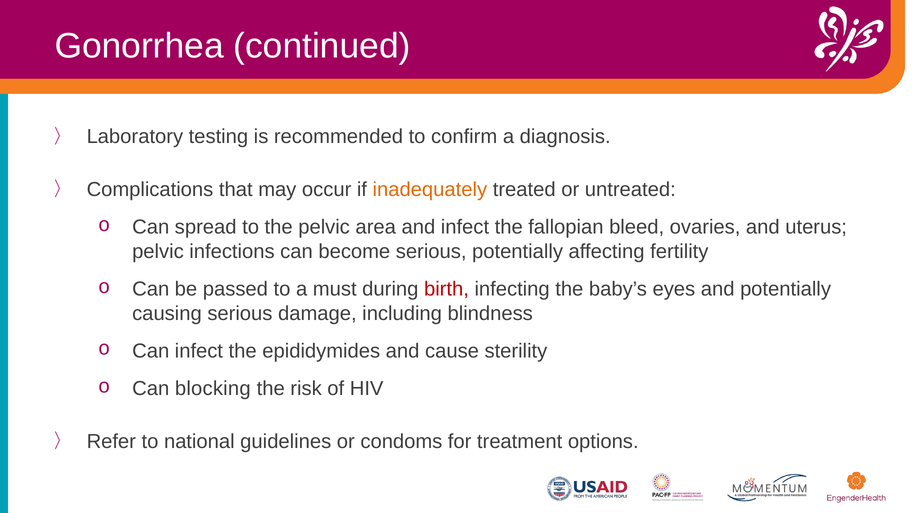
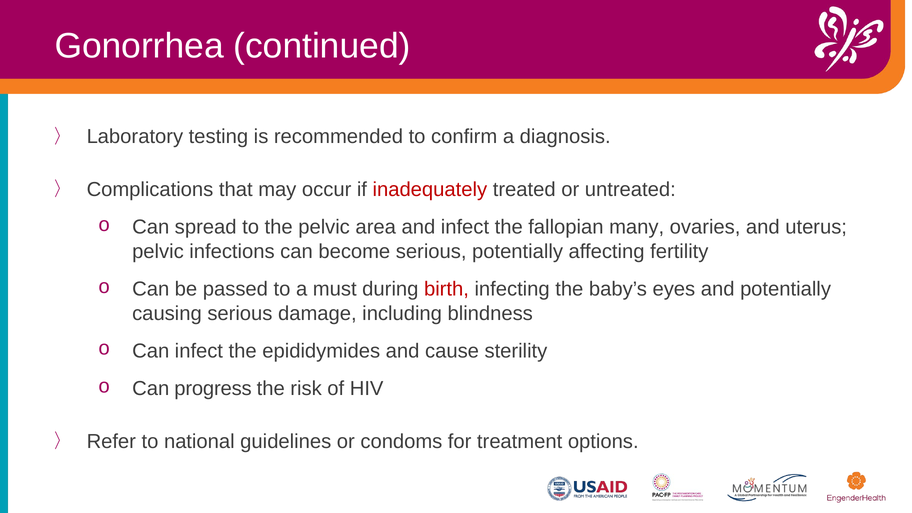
inadequately colour: orange -> red
bleed: bleed -> many
blocking: blocking -> progress
